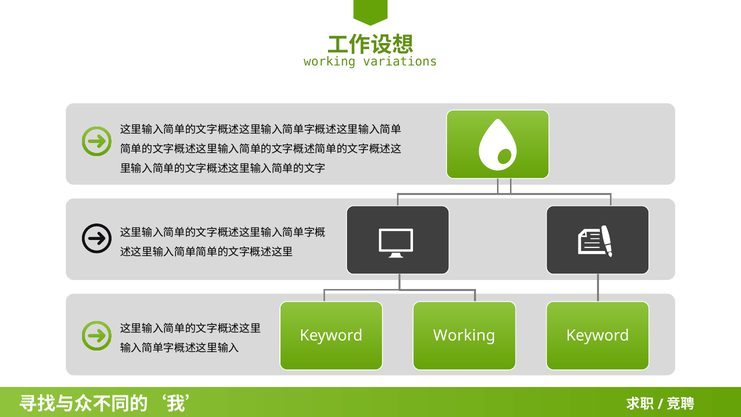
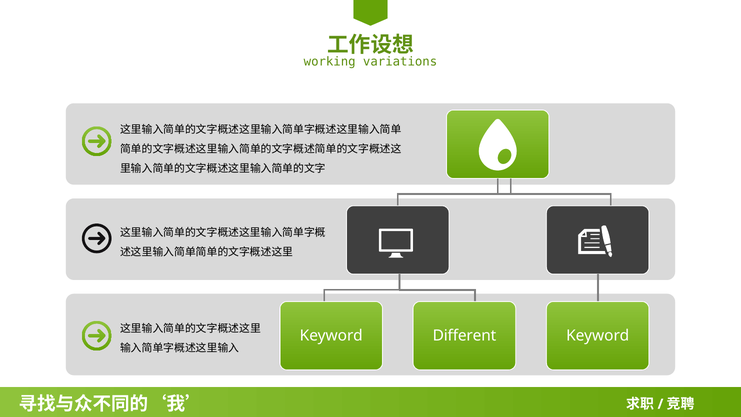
Keyword Working: Working -> Different
